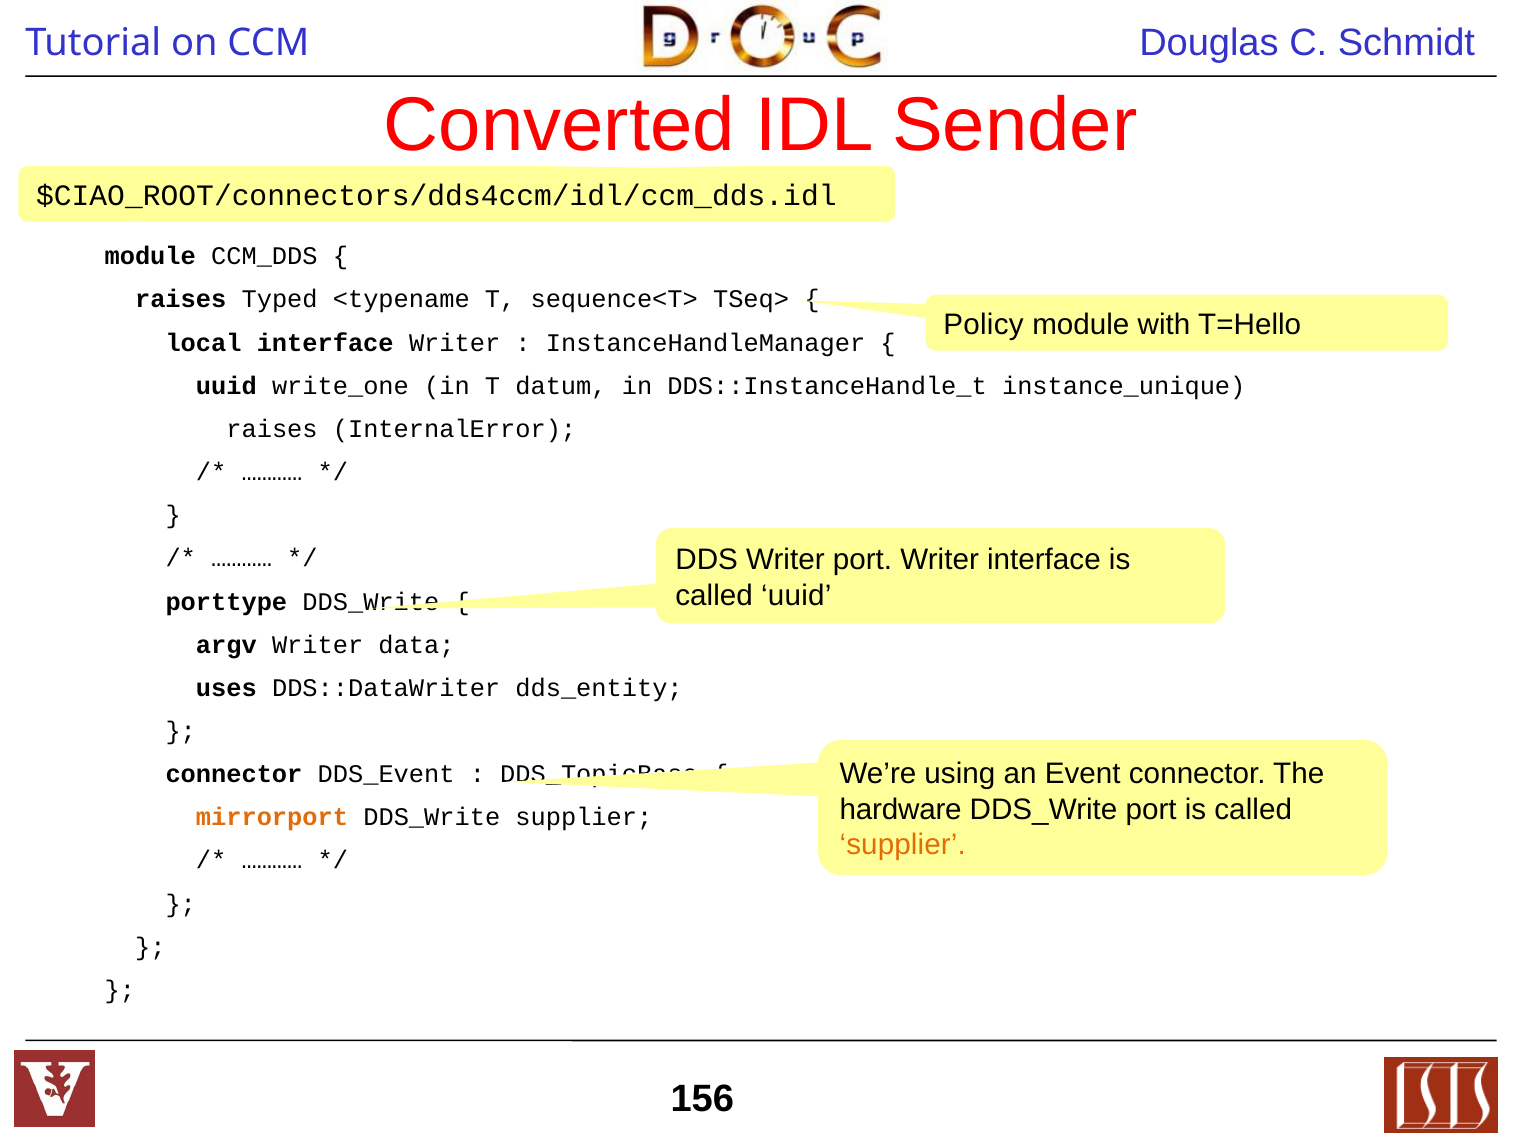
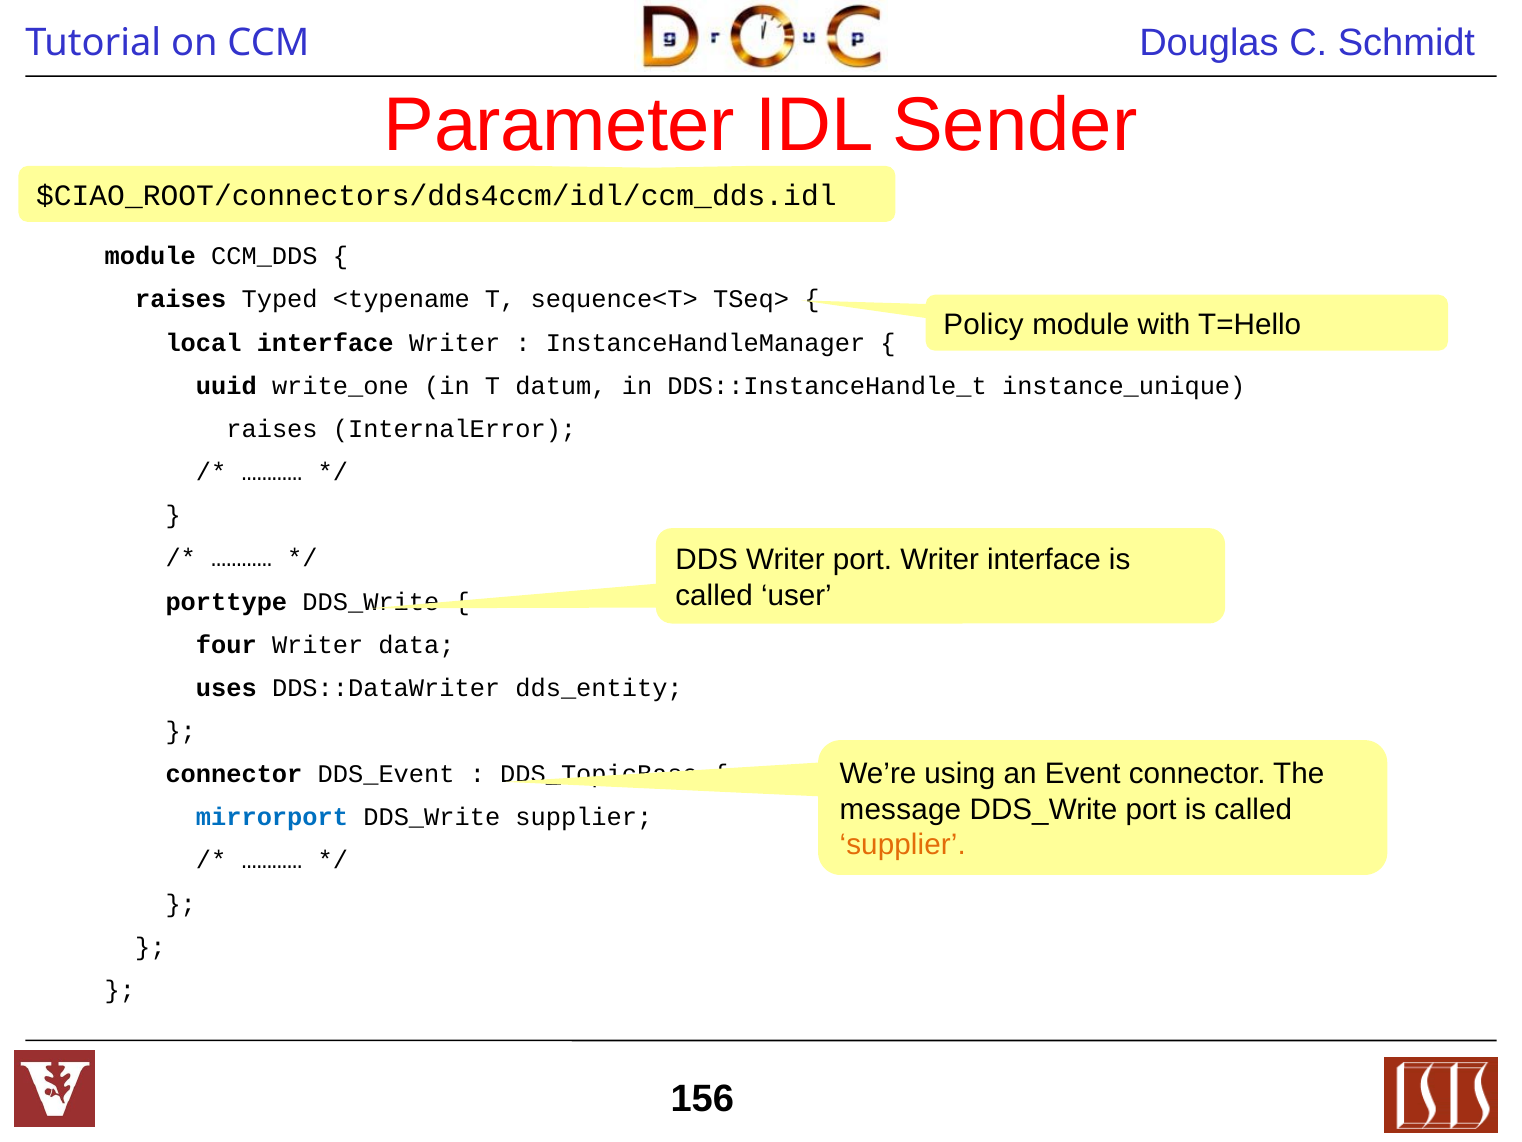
Converted: Converted -> Parameter
called uuid: uuid -> user
argv: argv -> four
hardware: hardware -> message
mirrorport colour: orange -> blue
